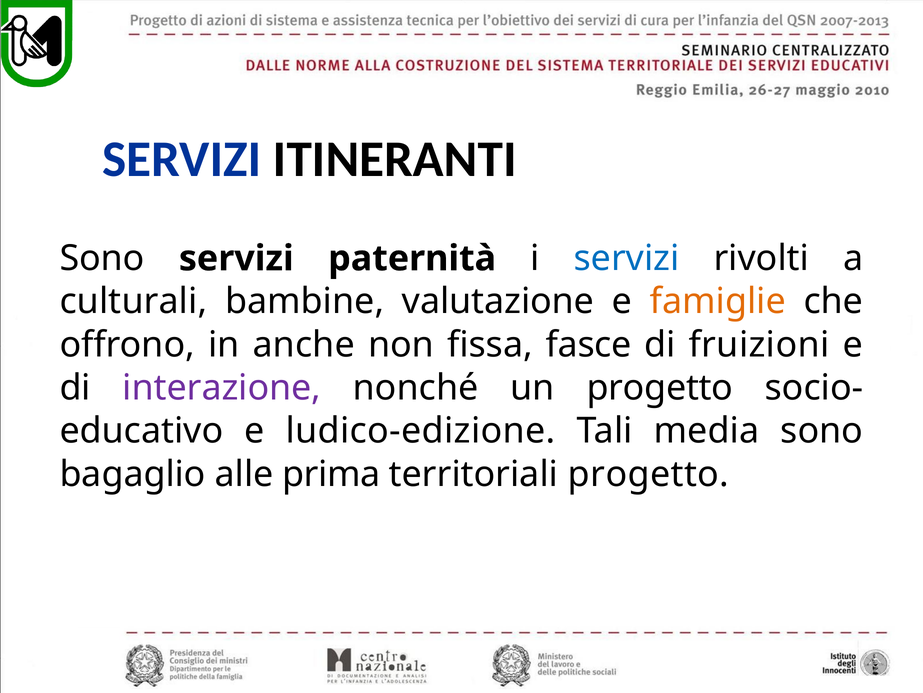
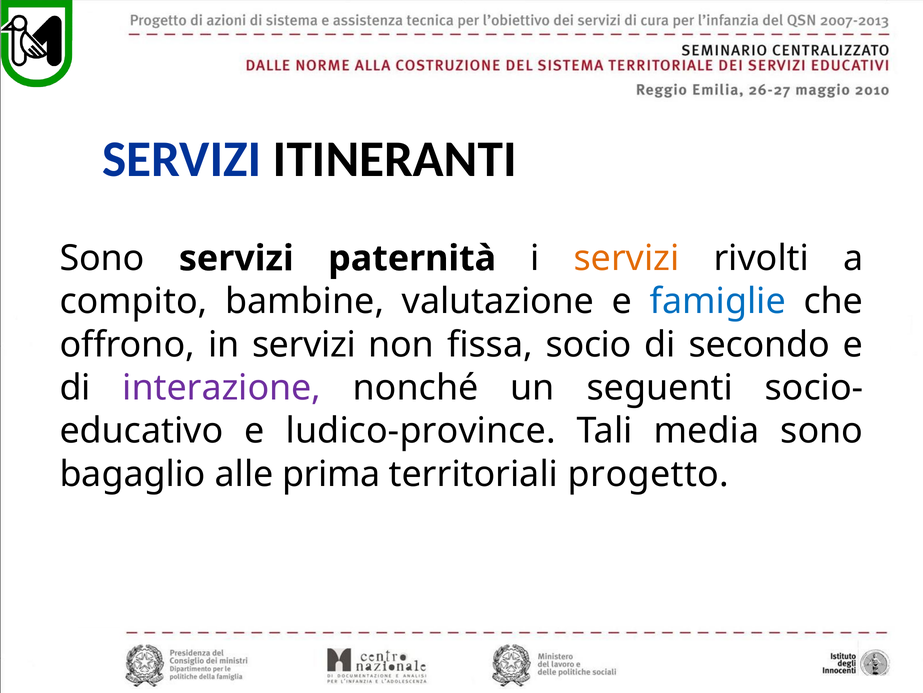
servizi at (627, 258) colour: blue -> orange
culturali: culturali -> compito
famiglie colour: orange -> blue
in anche: anche -> servizi
fasce: fasce -> socio
fruizioni: fruizioni -> secondo
un progetto: progetto -> seguenti
ludico-edizione: ludico-edizione -> ludico-province
